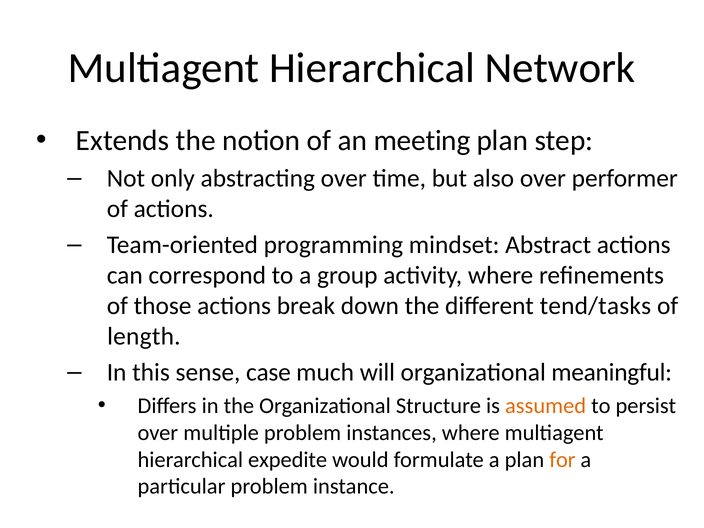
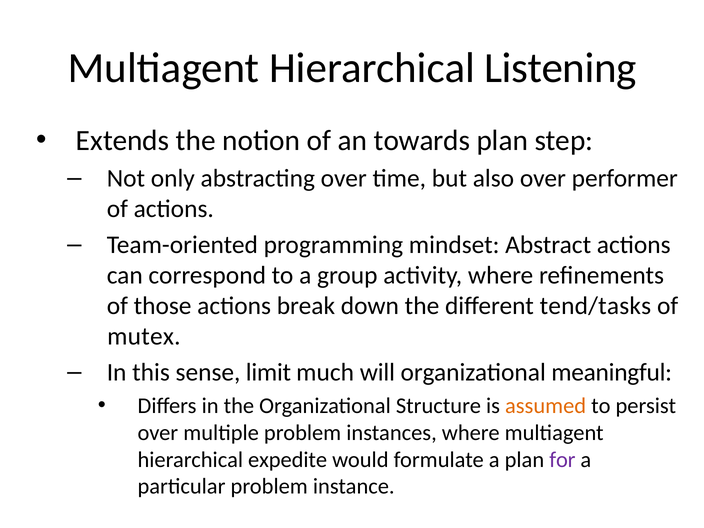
Network: Network -> Listening
meeting: meeting -> towards
length: length -> mutex
case: case -> limit
for colour: orange -> purple
